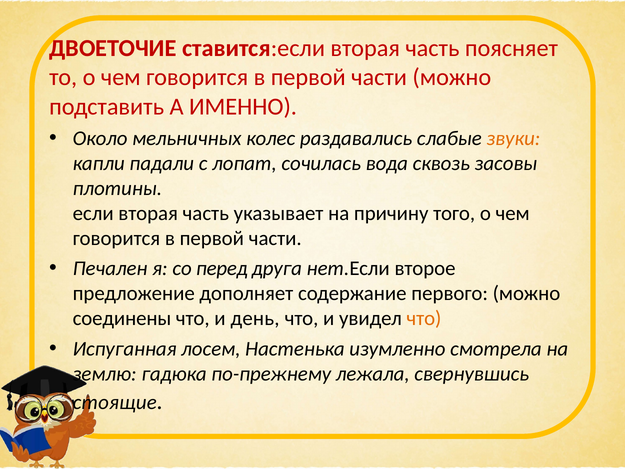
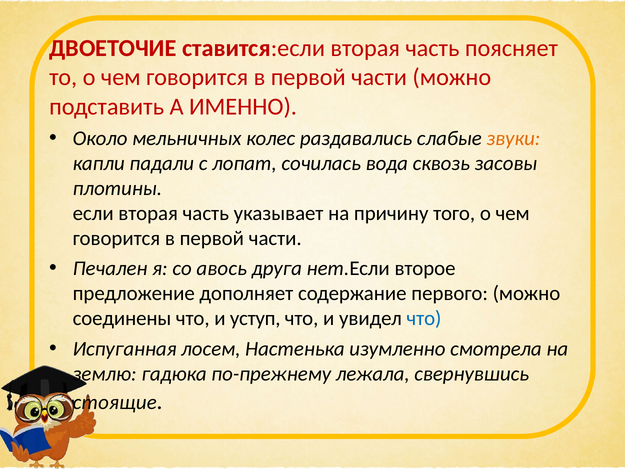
перед: перед -> авось
день: день -> уступ
что at (424, 318) colour: orange -> blue
